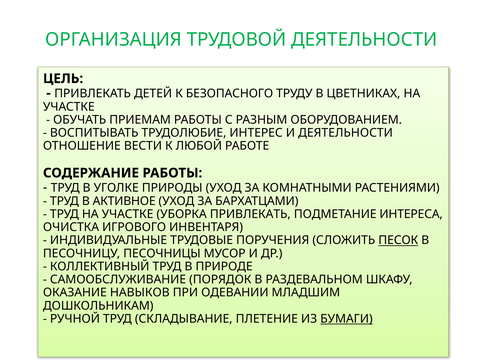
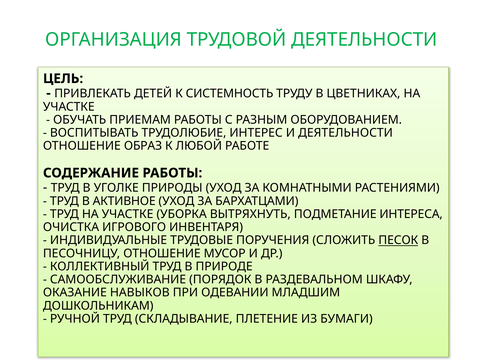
БЕЗОПАСНОГО: БЕЗОПАСНОГО -> СИСТЕМНОСТЬ
ВЕСТИ: ВЕСТИ -> ОБРАЗ
УБОРКА ПРИВЛЕКАТЬ: ПРИВЛЕКАТЬ -> ВЫТРЯХНУТЬ
ПЕСОЧНИЦУ ПЕСОЧНИЦЫ: ПЕСОЧНИЦЫ -> ОТНОШЕНИЕ
БУМАГИ underline: present -> none
